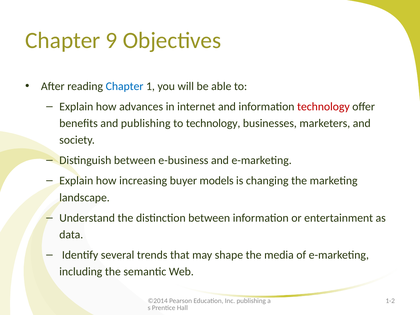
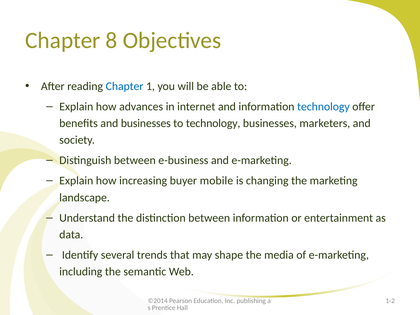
9: 9 -> 8
technology at (323, 107) colour: red -> blue
and publishing: publishing -> businesses
models: models -> mobile
